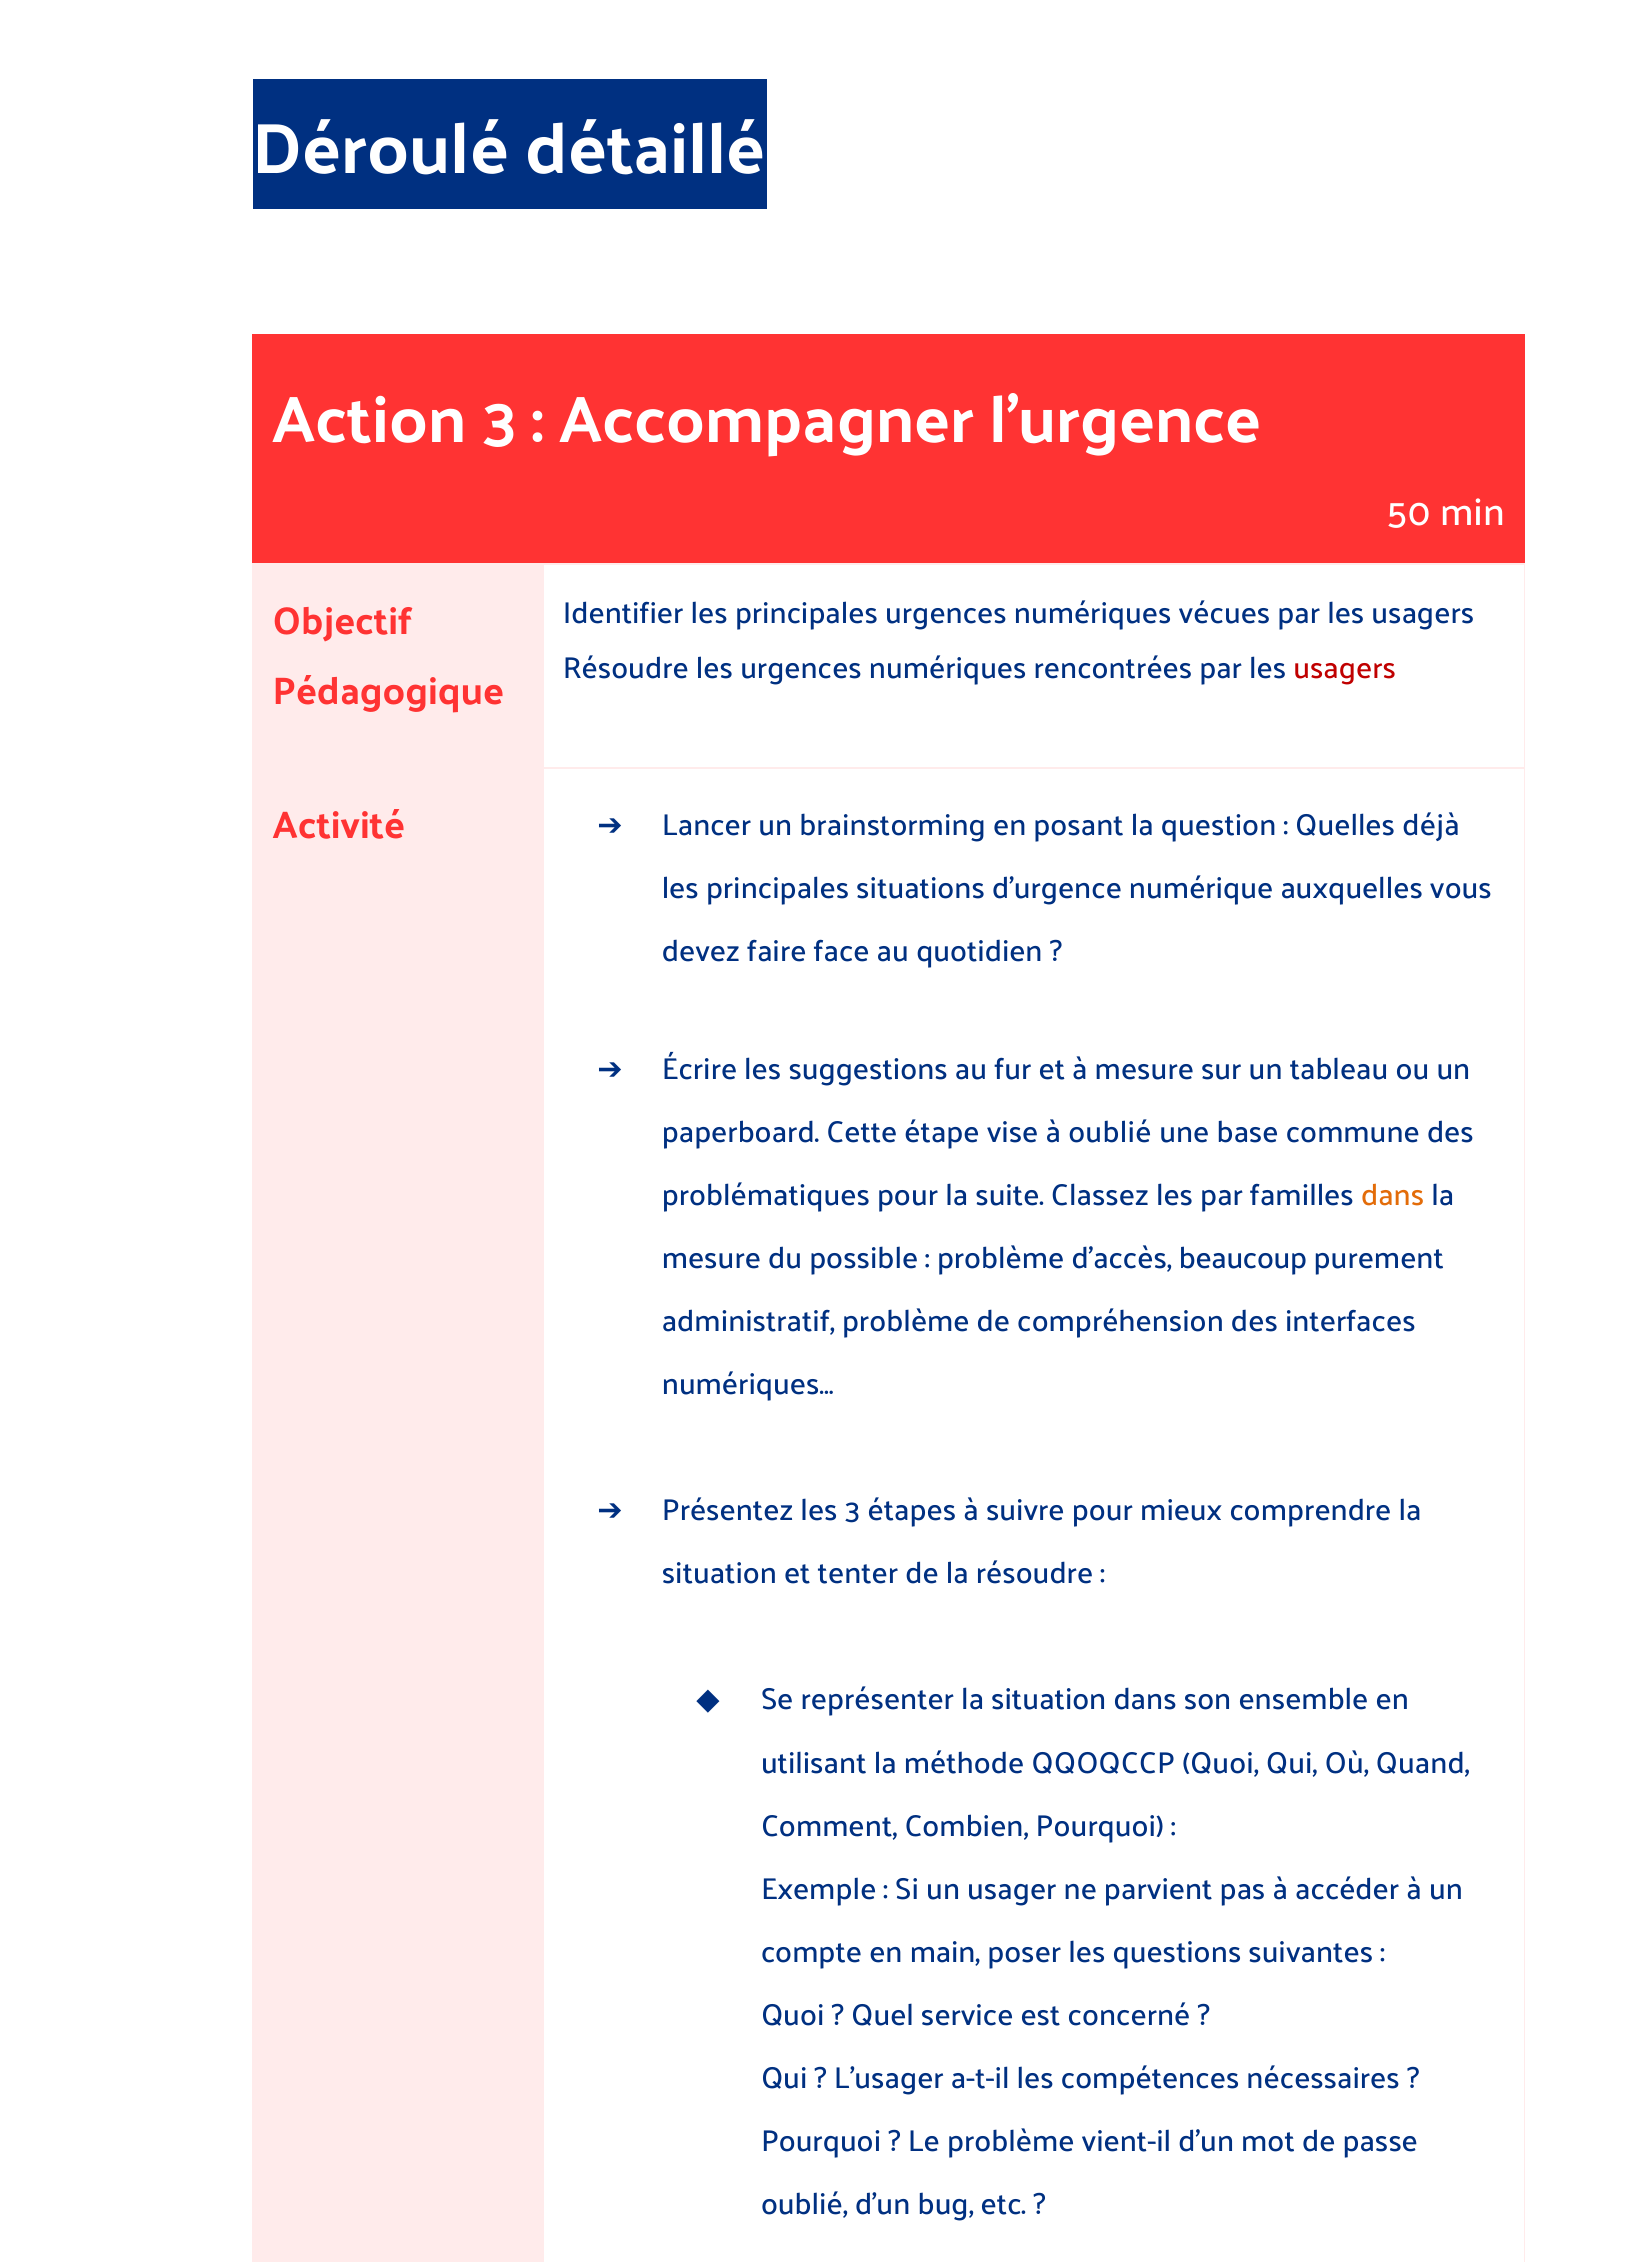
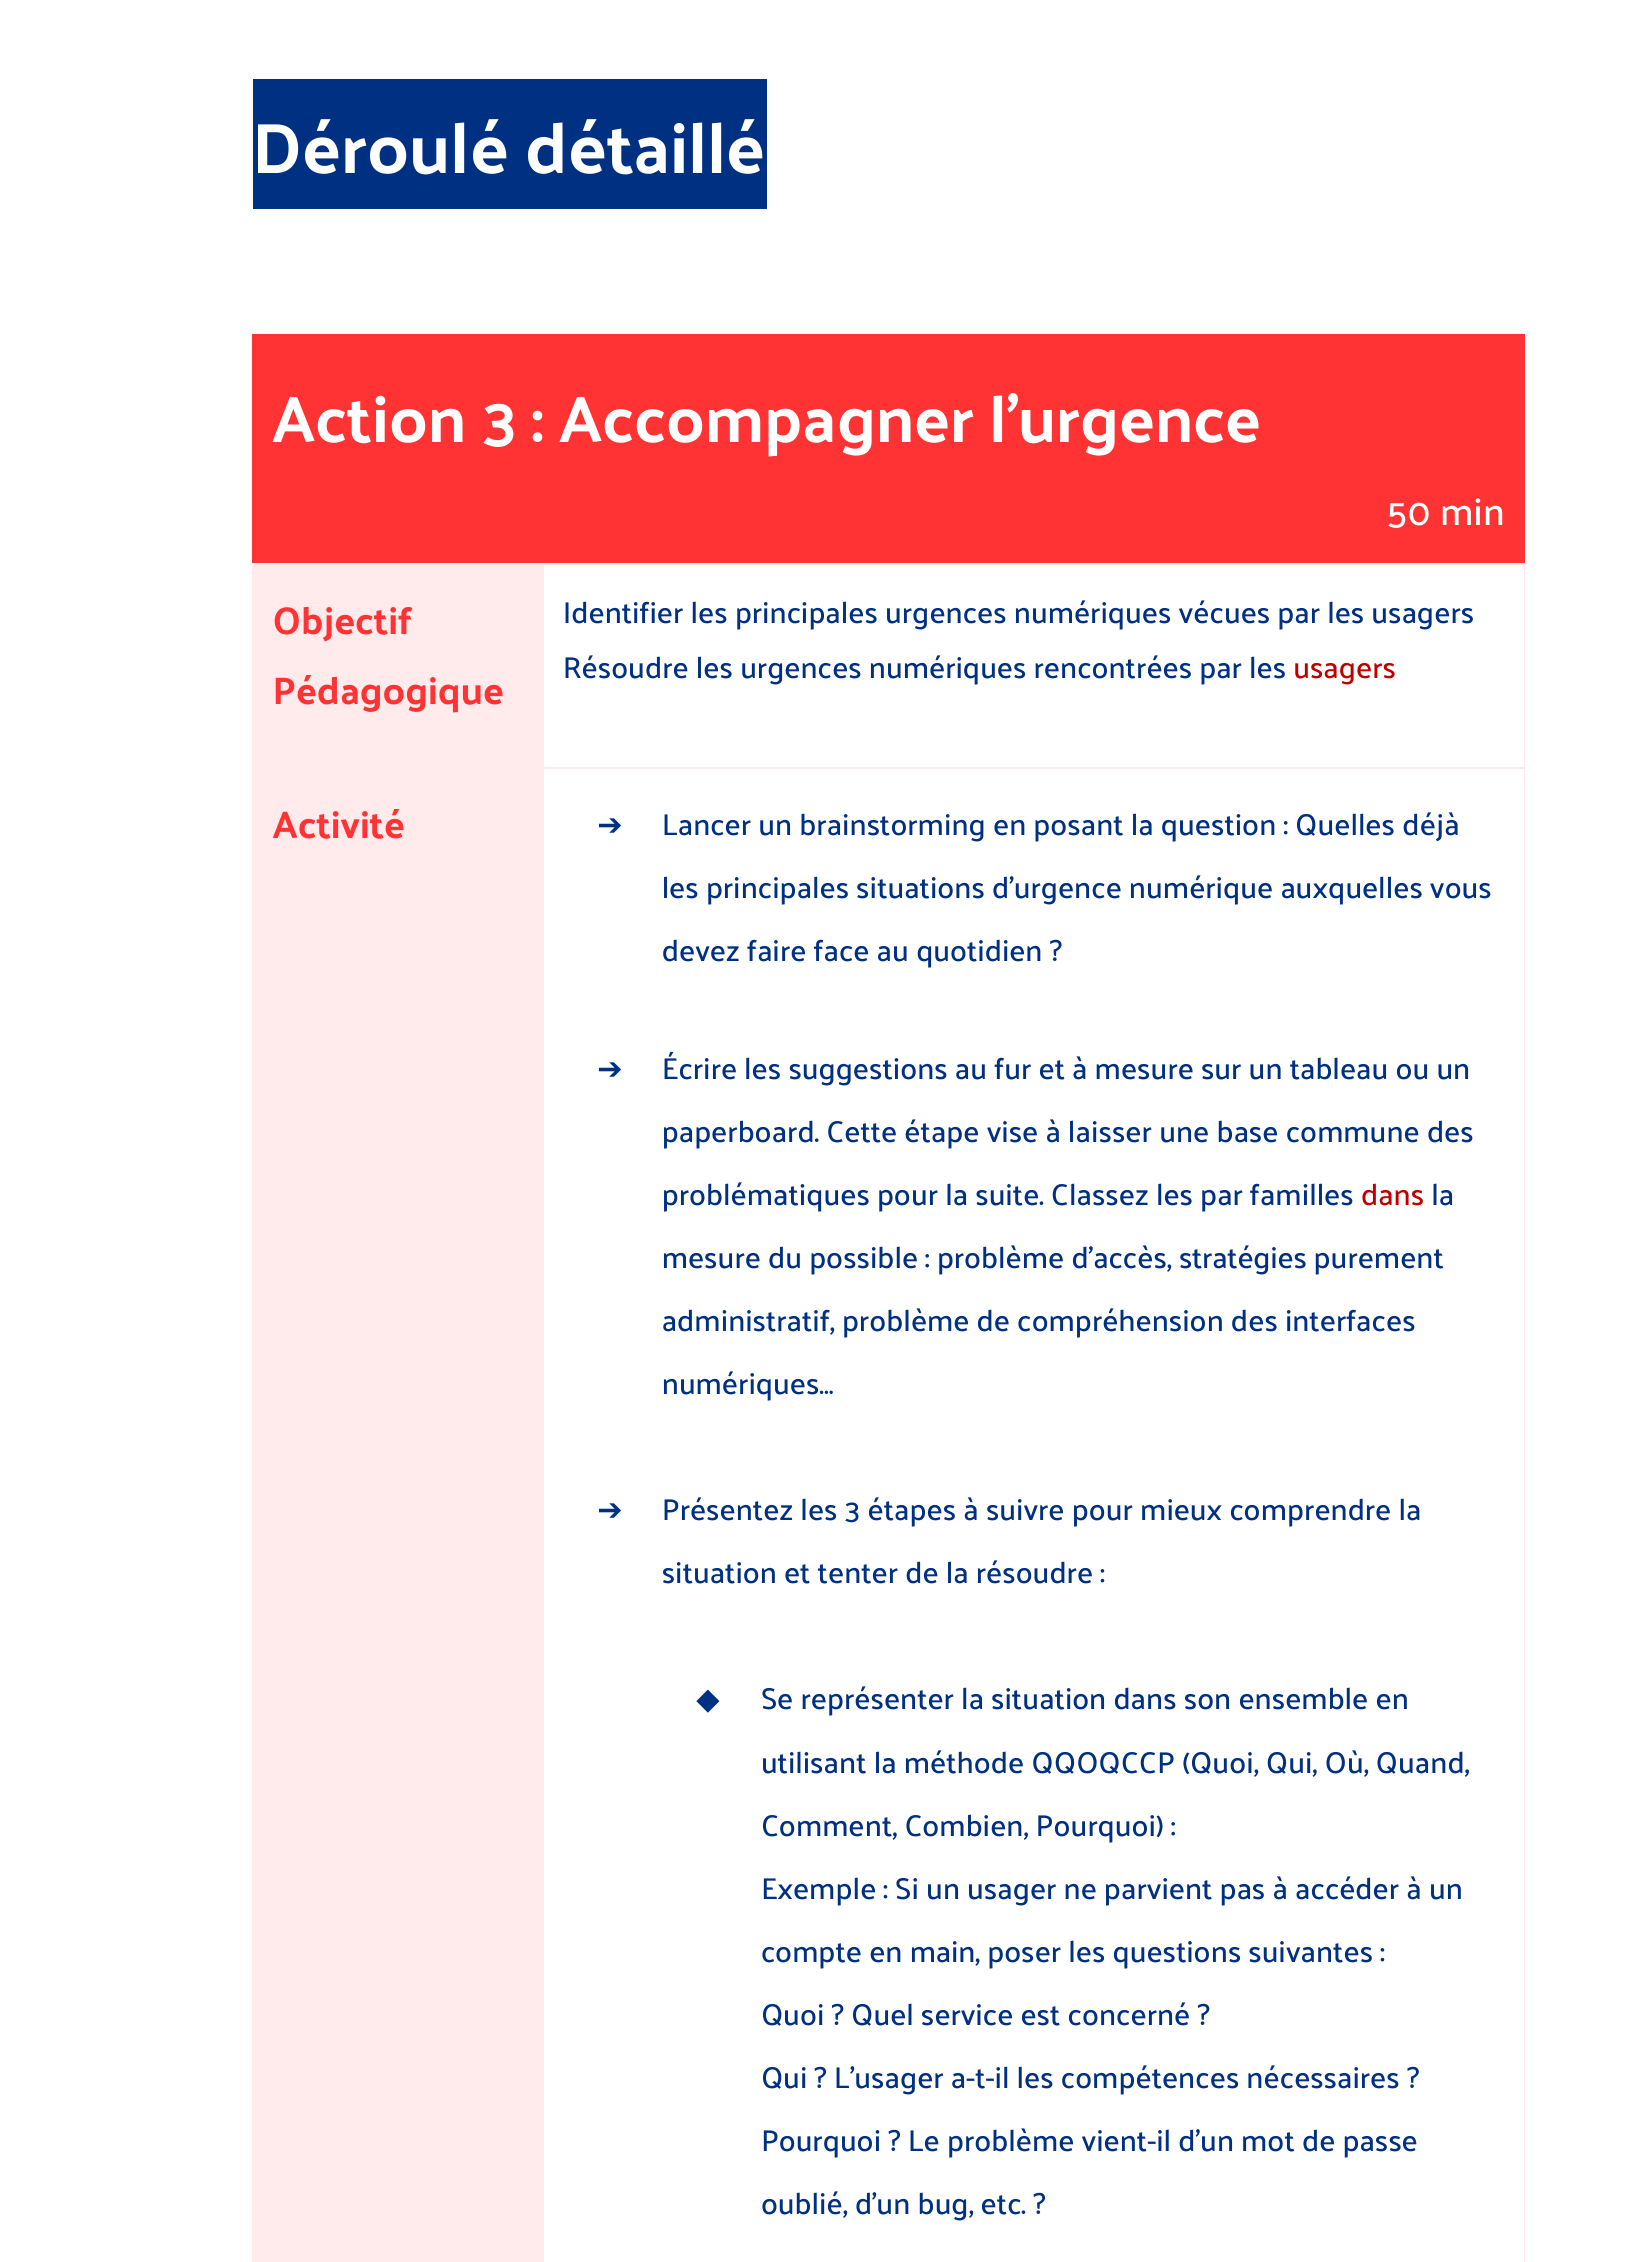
à oublié: oublié -> laisser
dans at (1393, 1196) colour: orange -> red
beaucoup: beaucoup -> stratégies
